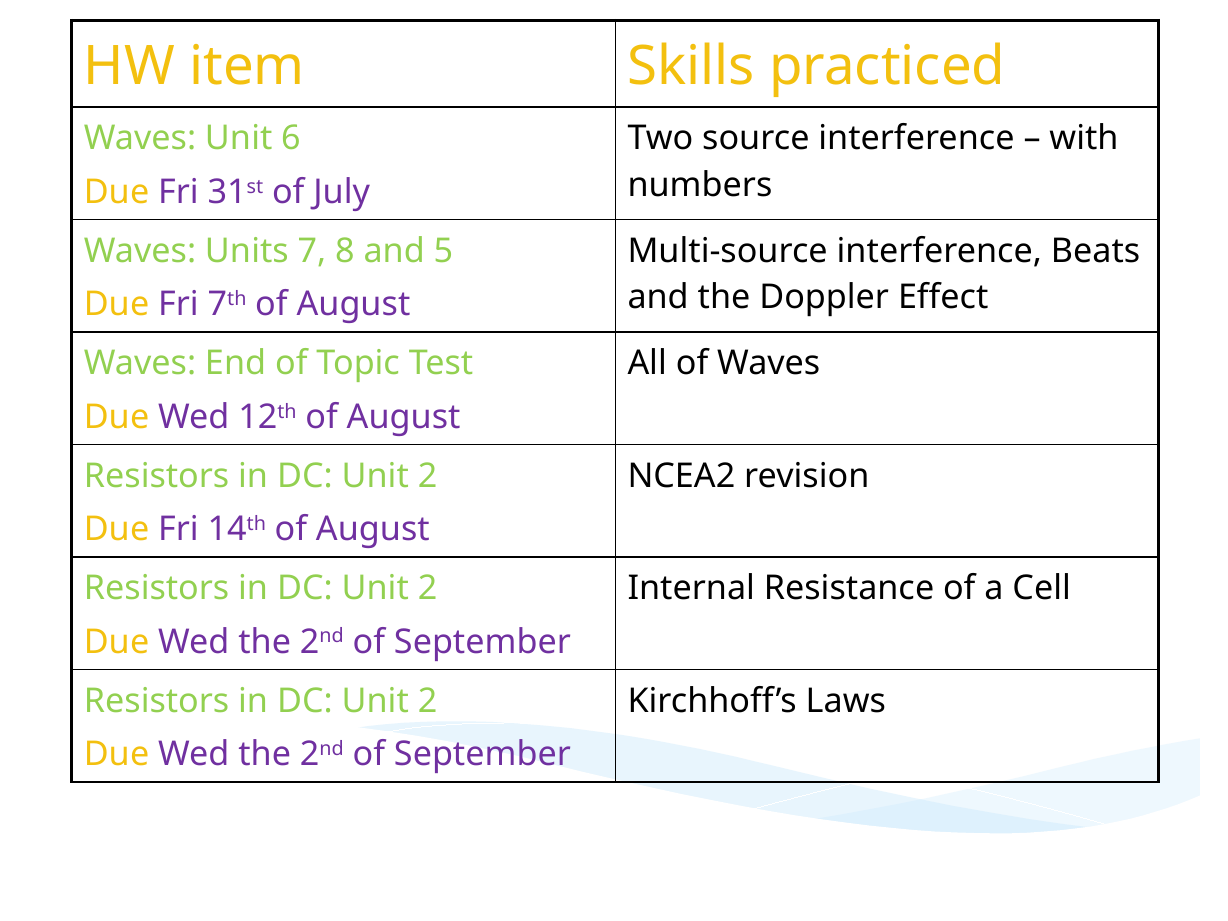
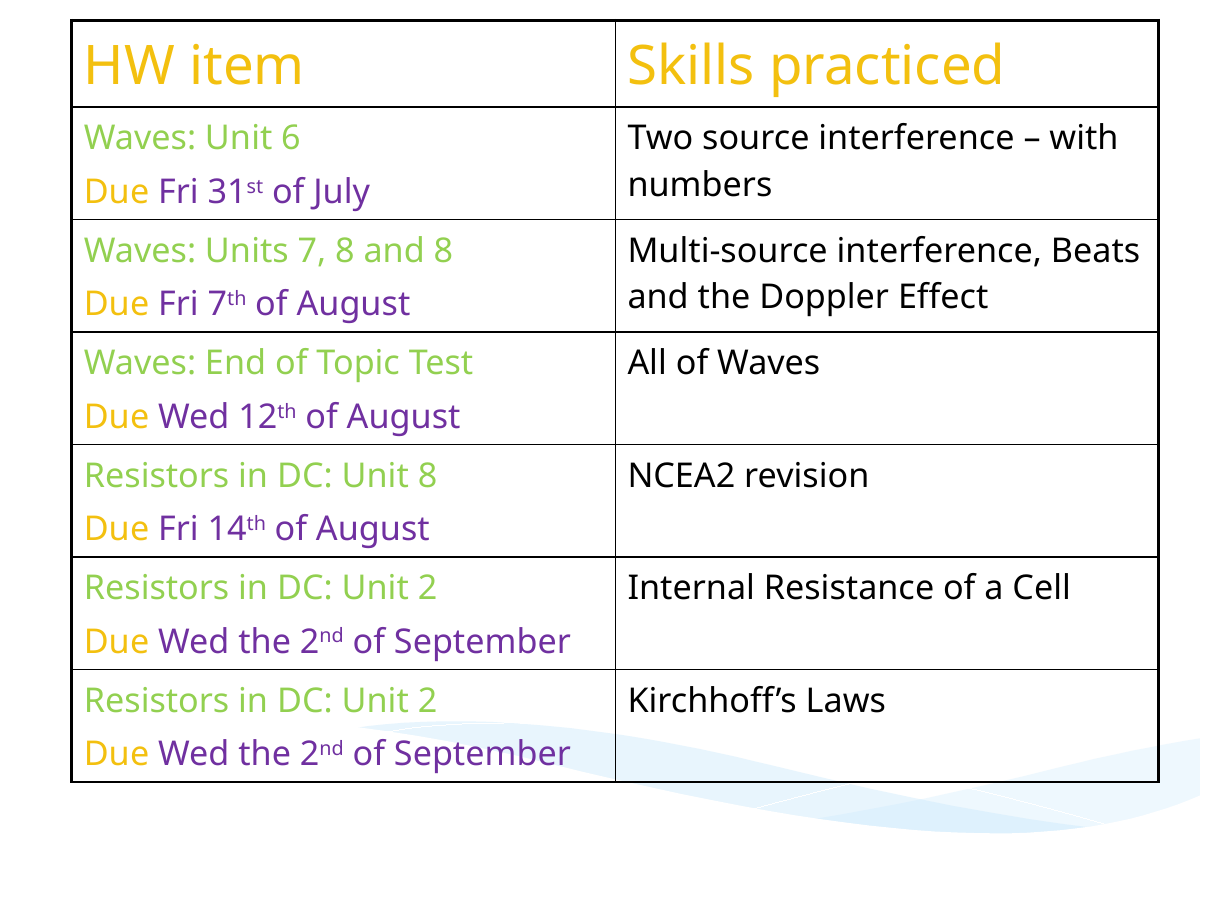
and 5: 5 -> 8
2 at (428, 476): 2 -> 8
